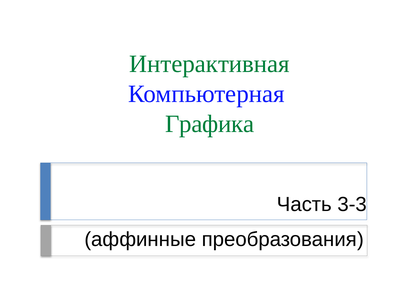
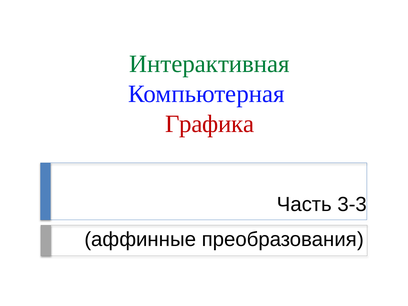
Графика colour: green -> red
